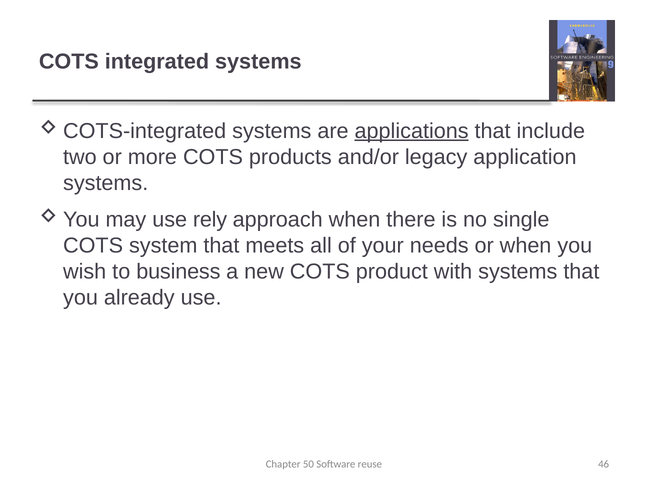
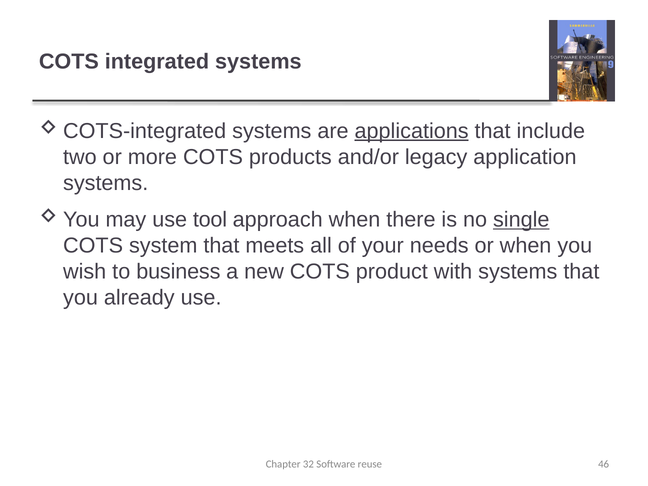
rely: rely -> tool
single underline: none -> present
50: 50 -> 32
